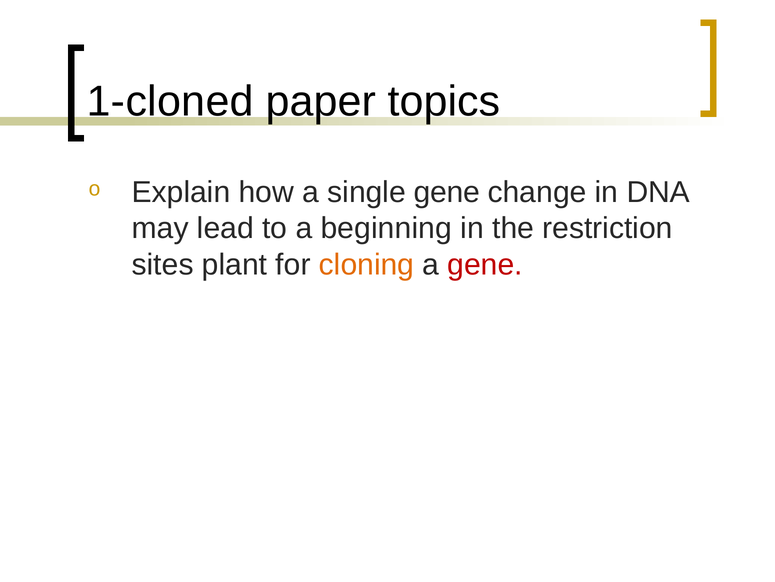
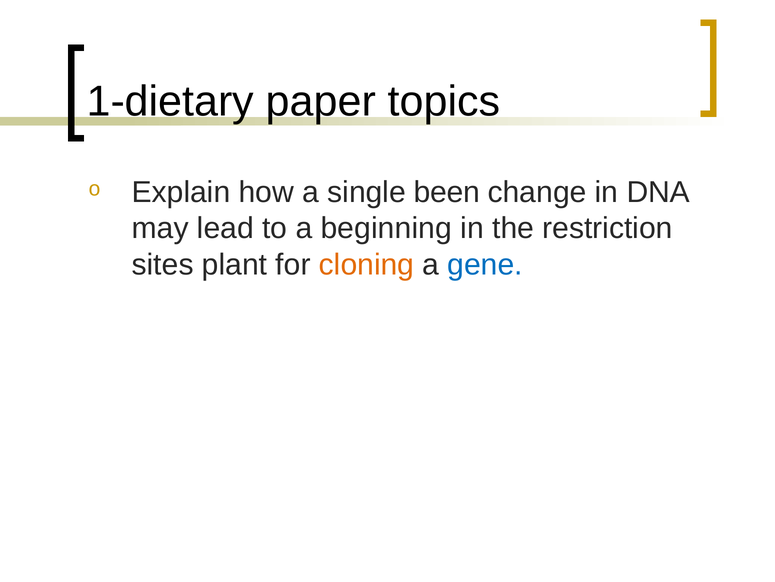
1-cloned: 1-cloned -> 1-dietary
single gene: gene -> been
gene at (485, 264) colour: red -> blue
